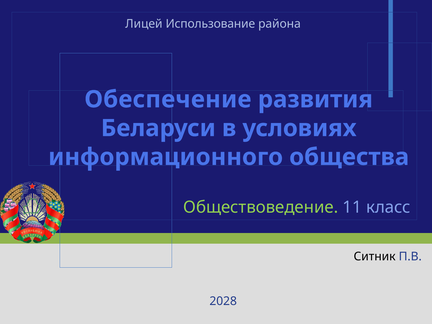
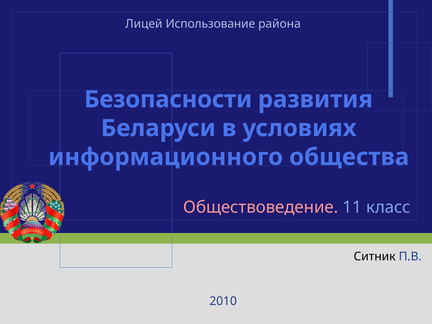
Обеспечение: Обеспечение -> Безопасности
Обществоведение colour: light green -> pink
2028: 2028 -> 2010
